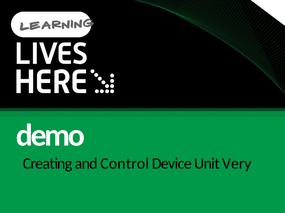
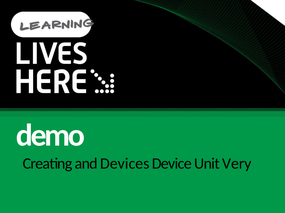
Control: Control -> Devices
